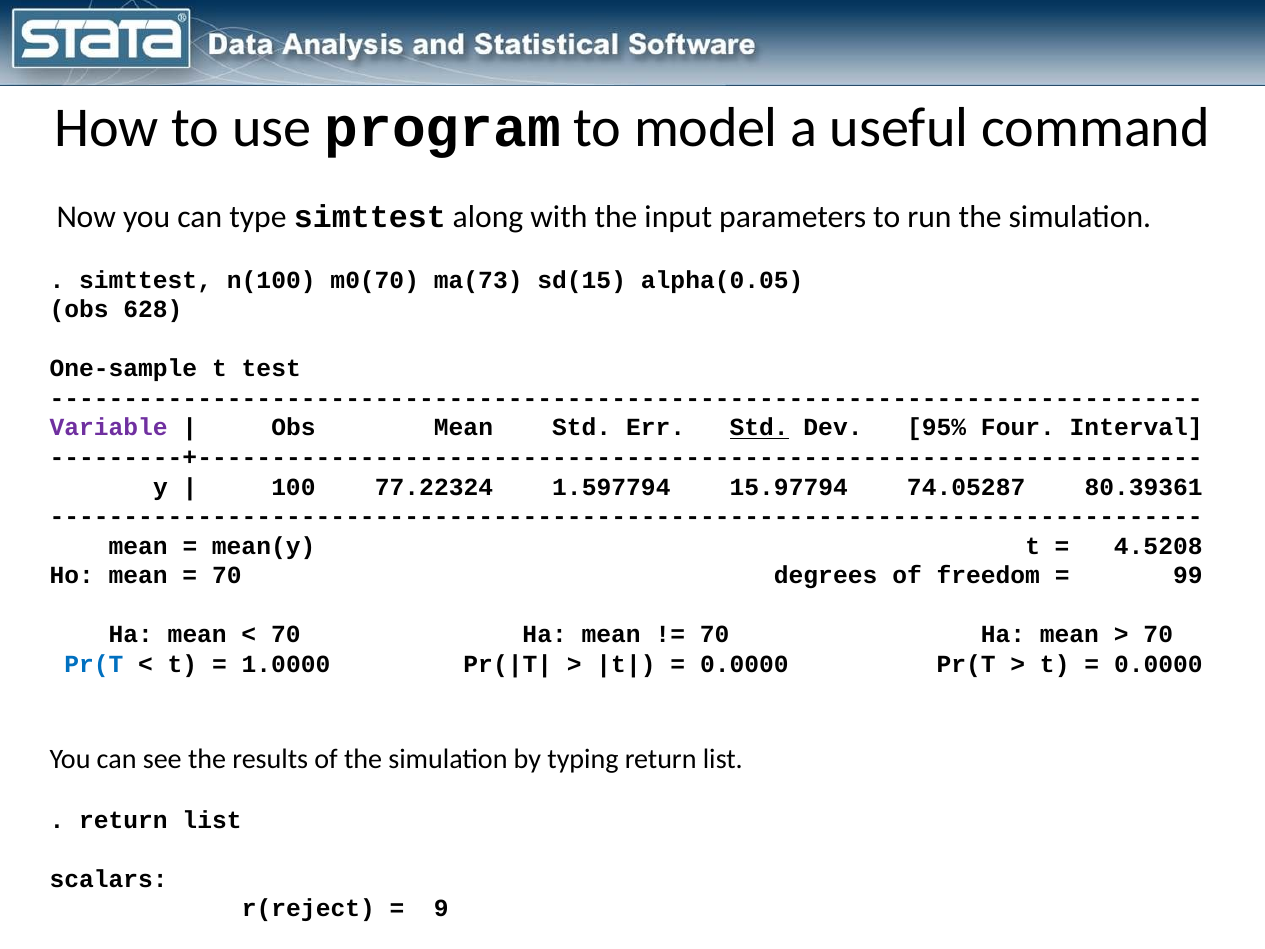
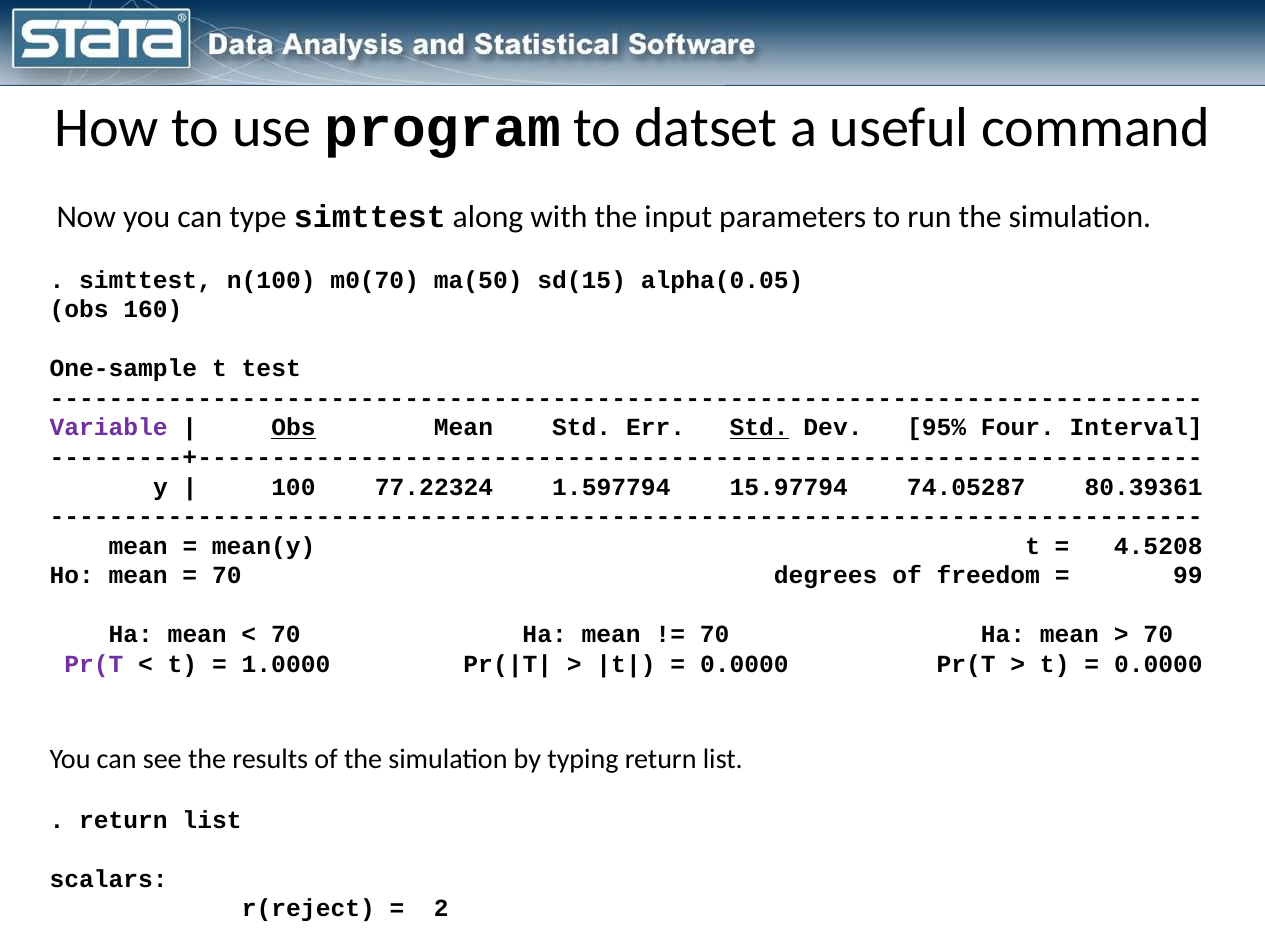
model: model -> datset
ma(73: ma(73 -> ma(50
628: 628 -> 160
Obs at (293, 428) underline: none -> present
Pr(T at (94, 664) colour: blue -> purple
9: 9 -> 2
